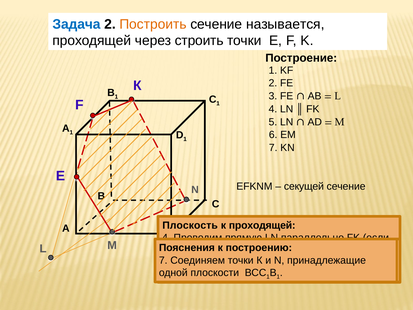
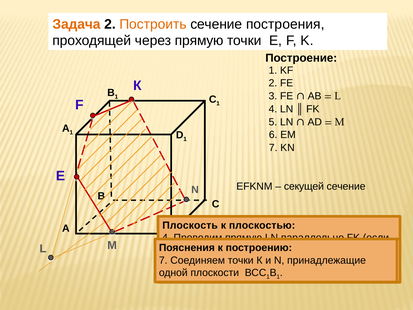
Задача colour: blue -> orange
называется: называется -> построения
через строить: строить -> прямую
к проходящей: проходящей -> плоскостью
